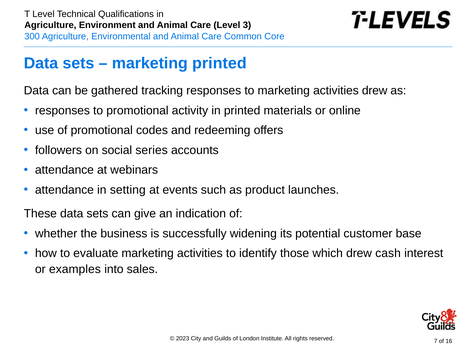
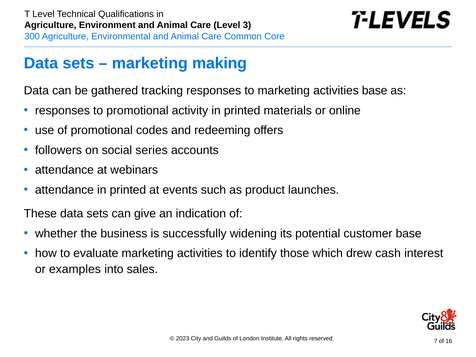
marketing printed: printed -> making
activities drew: drew -> base
attendance in setting: setting -> printed
